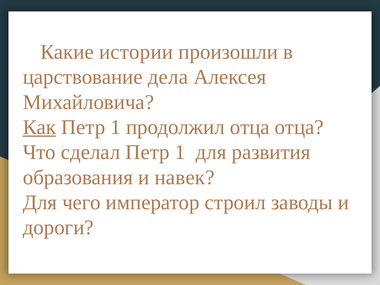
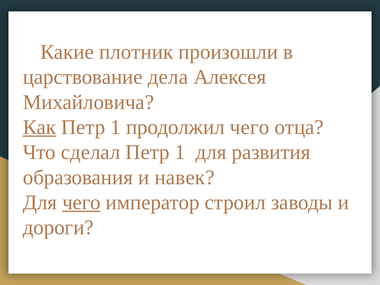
истории: истории -> плотник
продолжил отца: отца -> чего
чего at (81, 202) underline: none -> present
